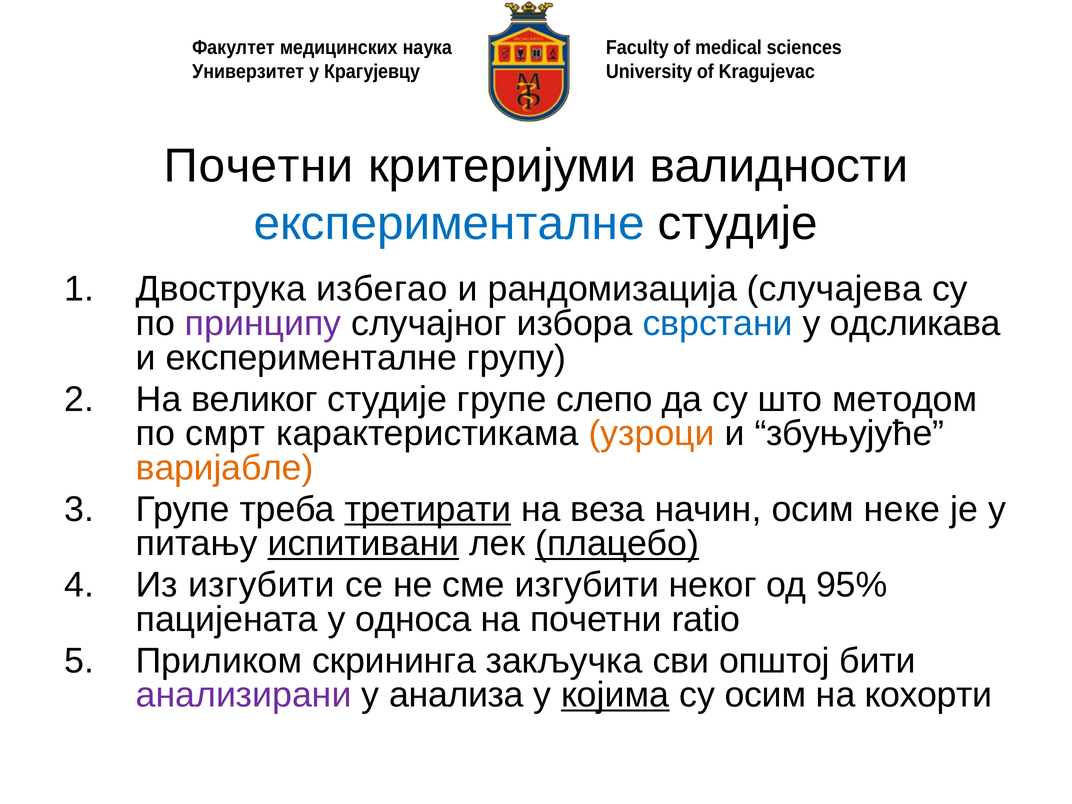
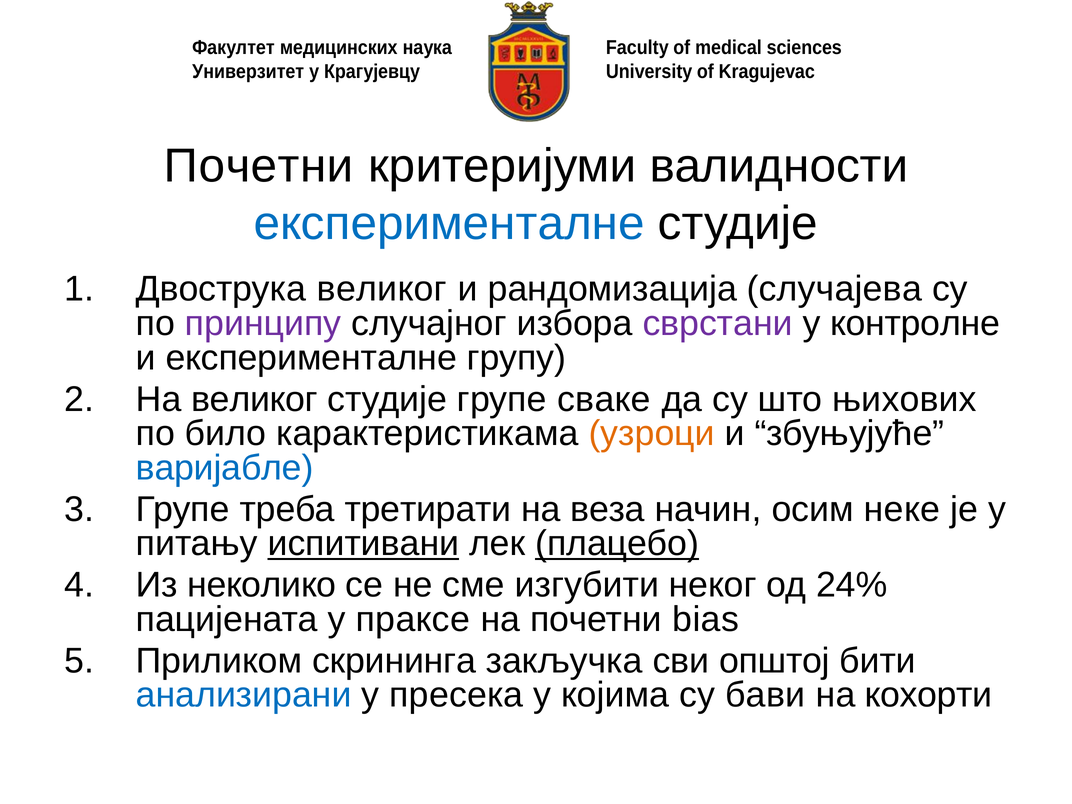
Двострука избегао: избегао -> великог
сврстани colour: blue -> purple
одсликава: одсликава -> контролне
слепо: слепо -> сваке
методом: методом -> њихових
смрт: смрт -> било
варијабле colour: orange -> blue
третирати underline: present -> none
Из изгубити: изгубити -> неколико
95%: 95% -> 24%
односа: односа -> праксе
ratio: ratio -> bias
анализирани colour: purple -> blue
анализа: анализа -> пресека
којима underline: present -> none
су осим: осим -> бави
